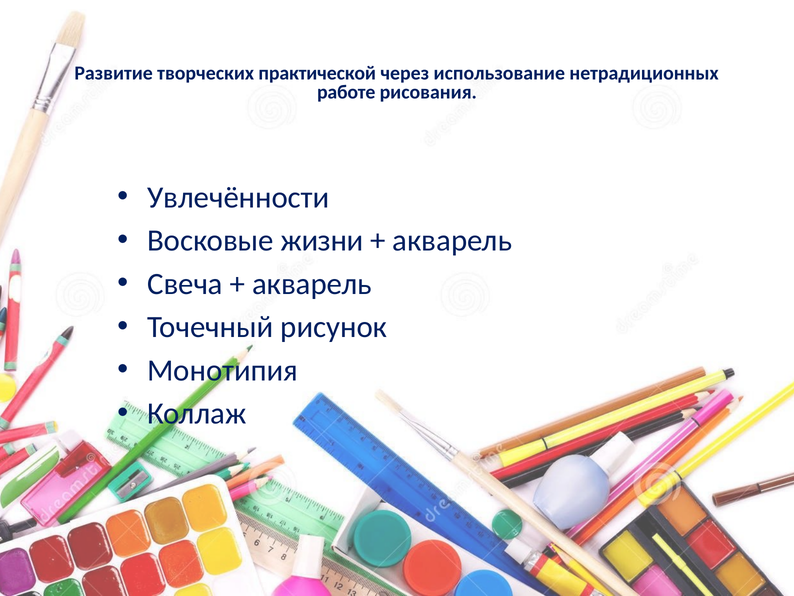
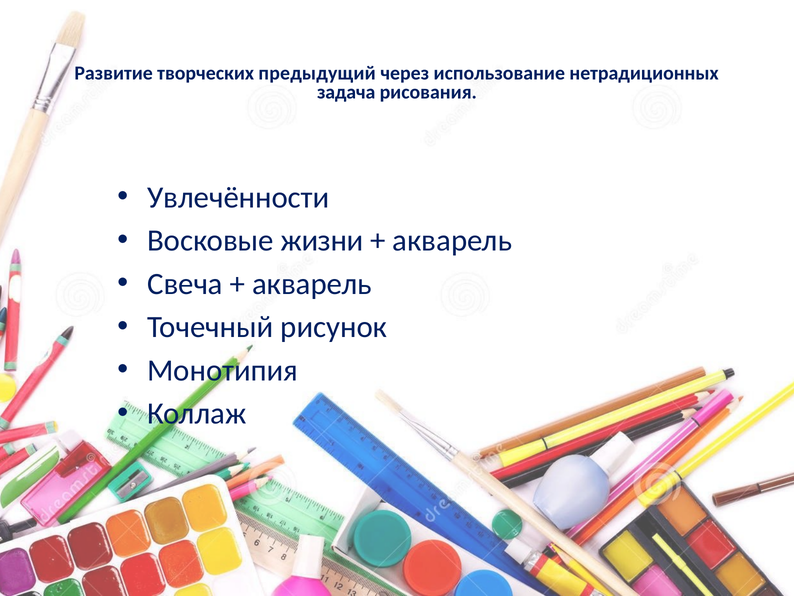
практической: практической -> предыдущий
работе: работе -> задача
